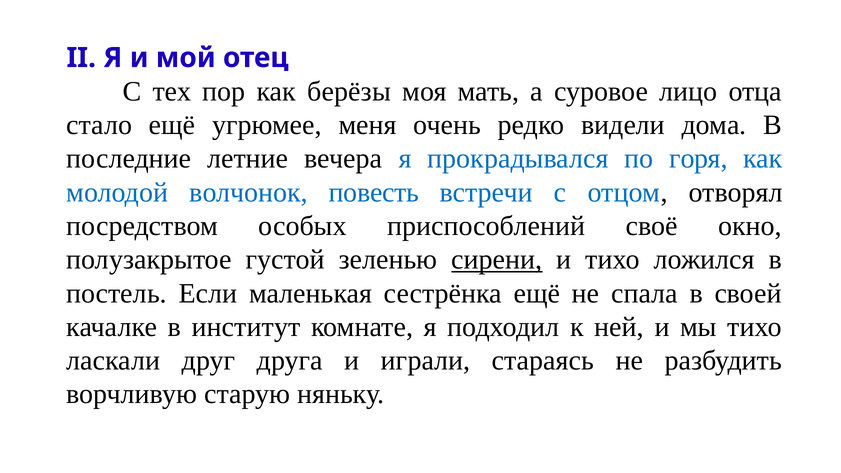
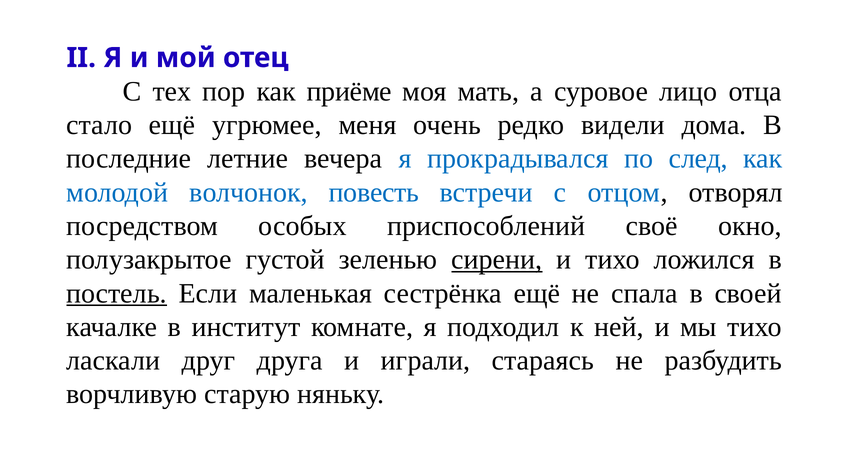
берёзы: берёзы -> приёме
горя: горя -> след
постель underline: none -> present
